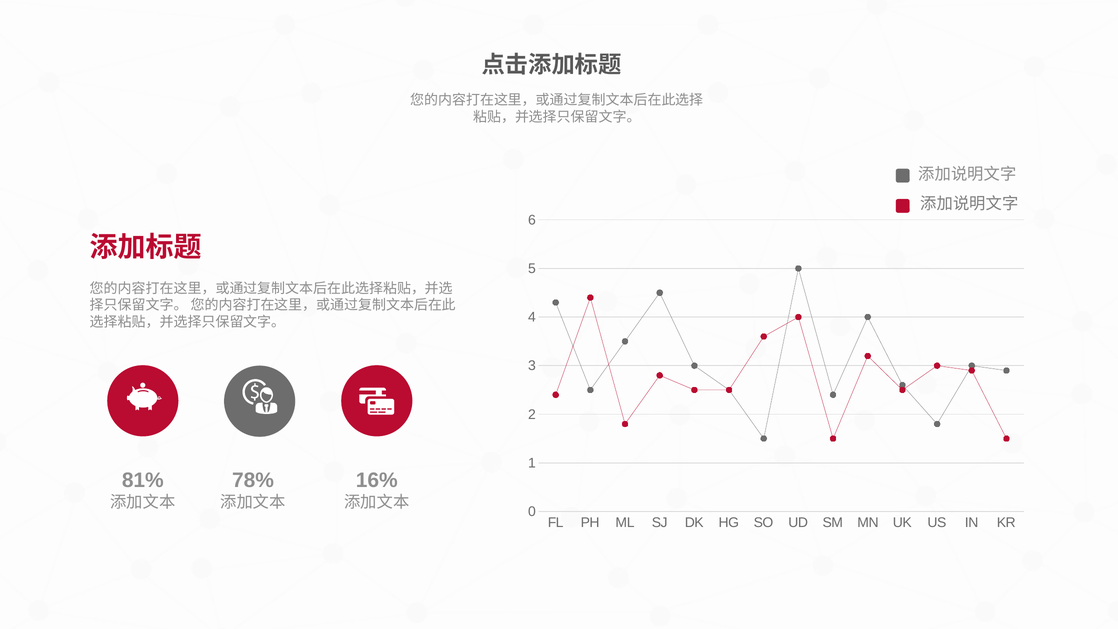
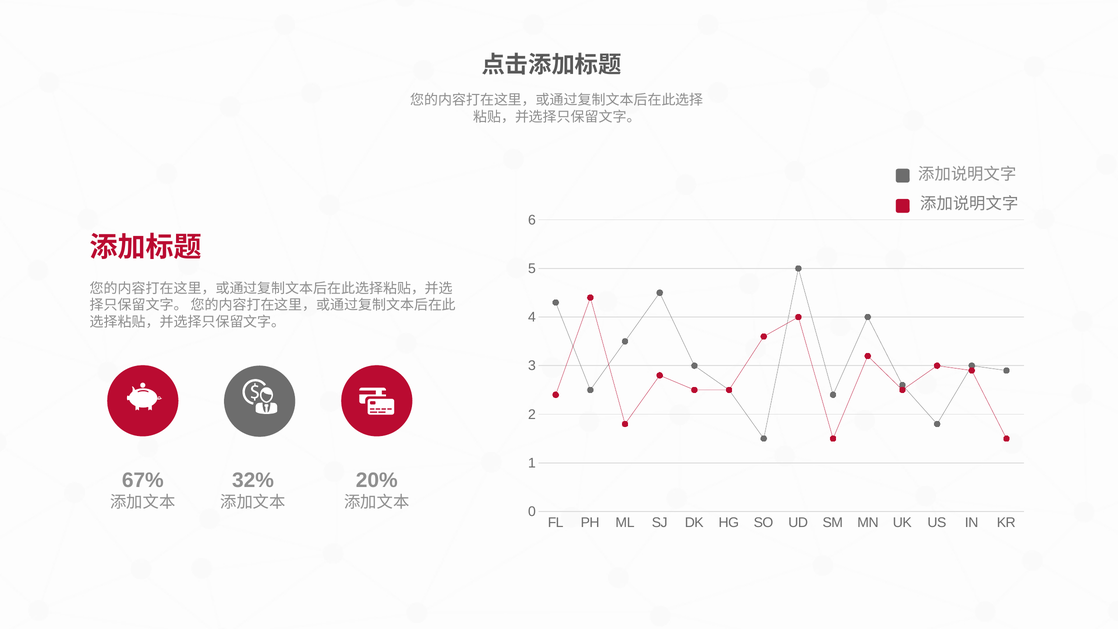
81%: 81% -> 67%
78%: 78% -> 32%
16%: 16% -> 20%
